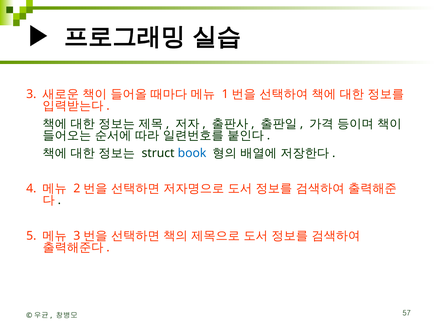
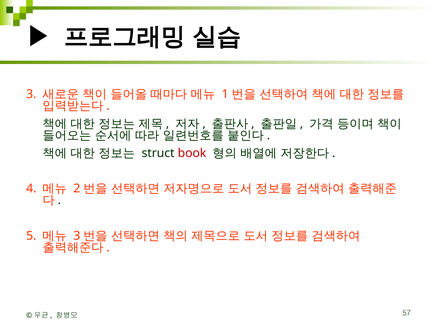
book colour: blue -> red
